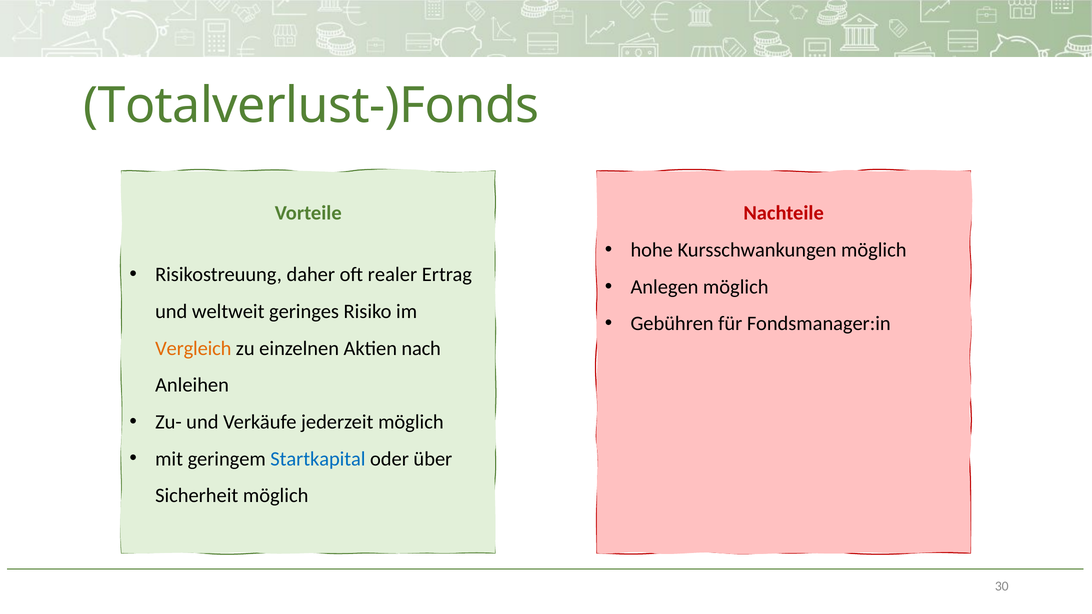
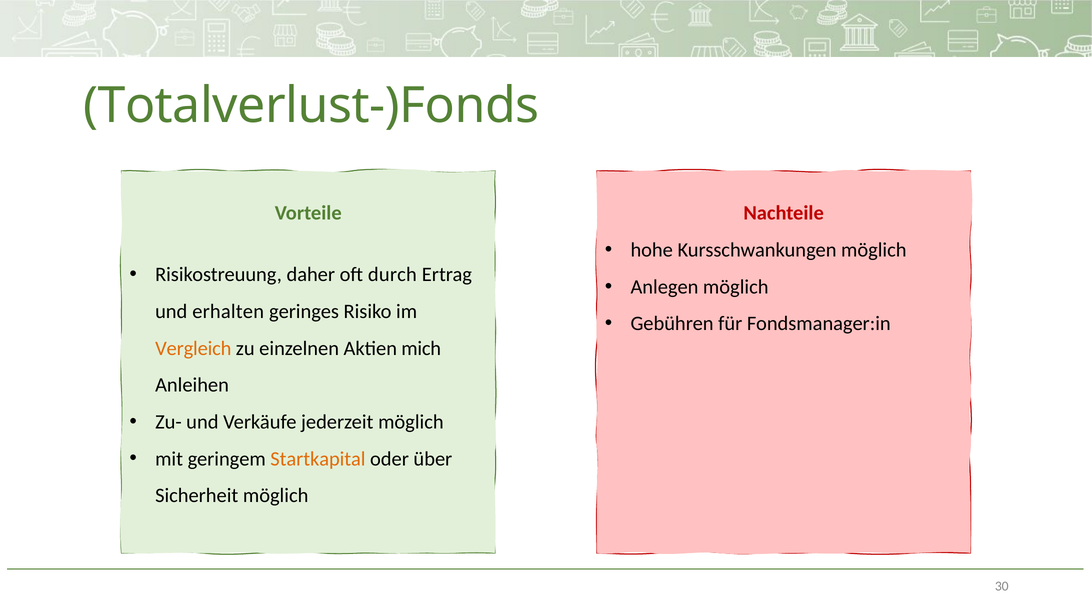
realer: realer -> durch
weltweit: weltweit -> erhalten
nach: nach -> mich
Startkapital colour: blue -> orange
